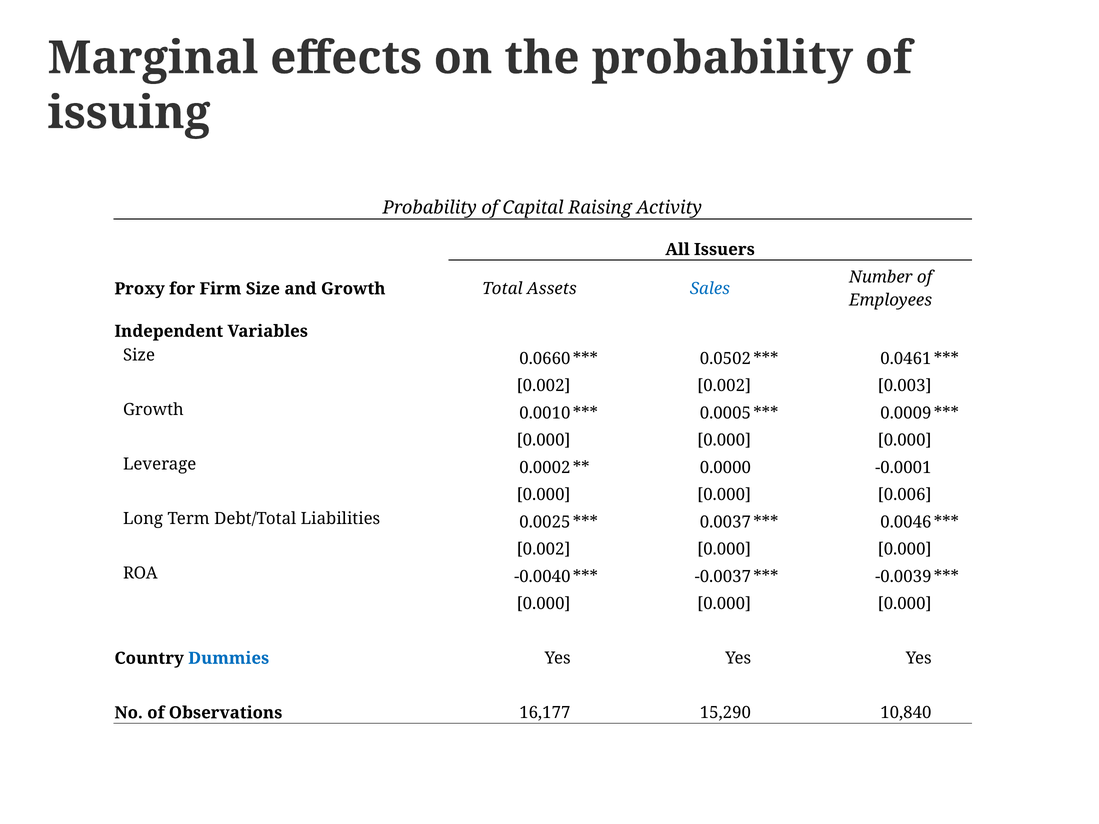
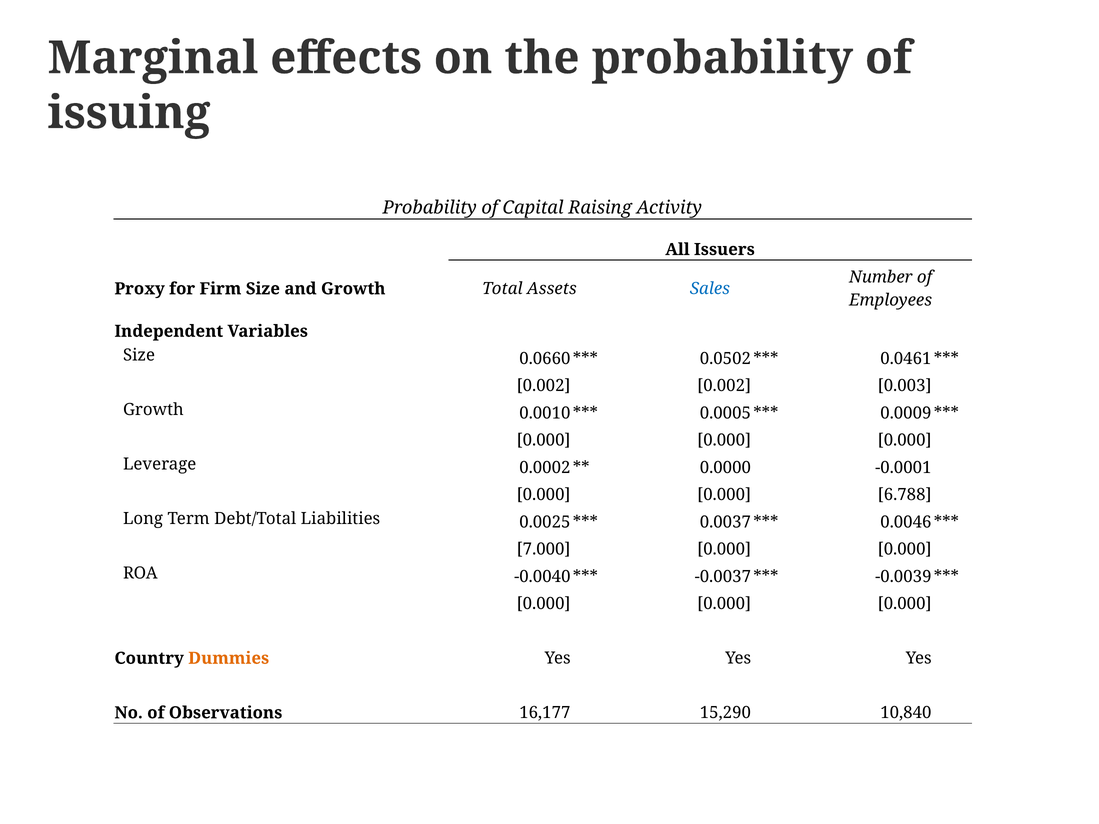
0.006: 0.006 -> 6.788
0.002 at (544, 549): 0.002 -> 7.000
Dummies colour: blue -> orange
